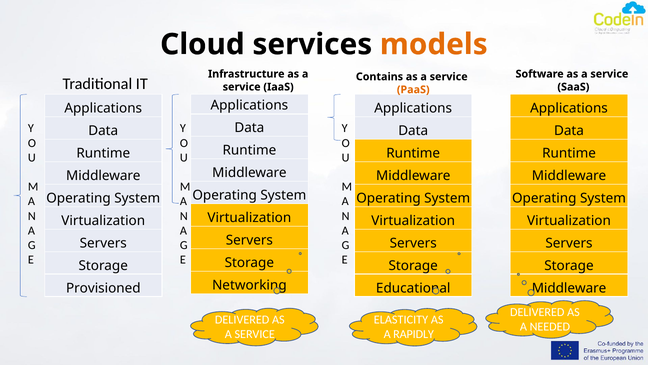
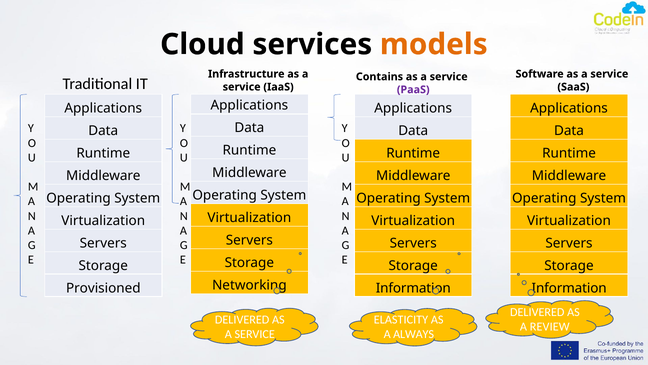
PaaS colour: orange -> purple
Educational at (413, 288): Educational -> Information
Middleware at (569, 288): Middleware -> Information
NEEDED: NEEDED -> REVIEW
RAPIDLY: RAPIDLY -> ALWAYS
